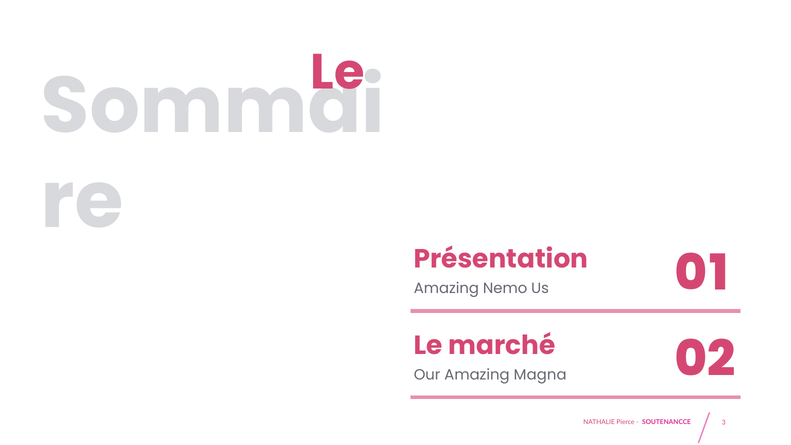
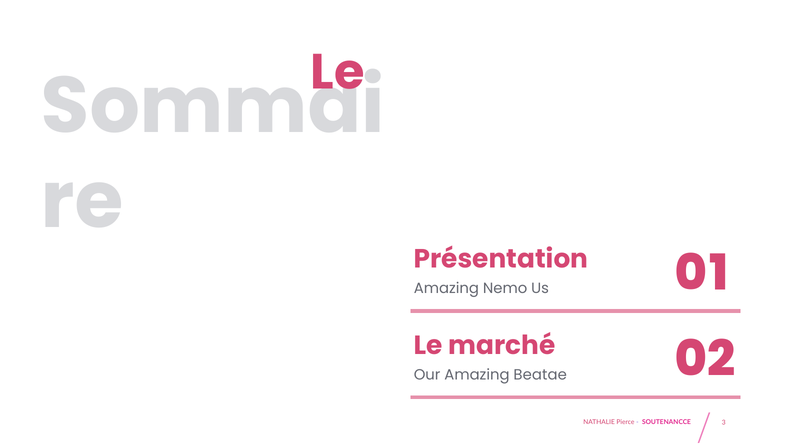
Magna: Magna -> Beatae
